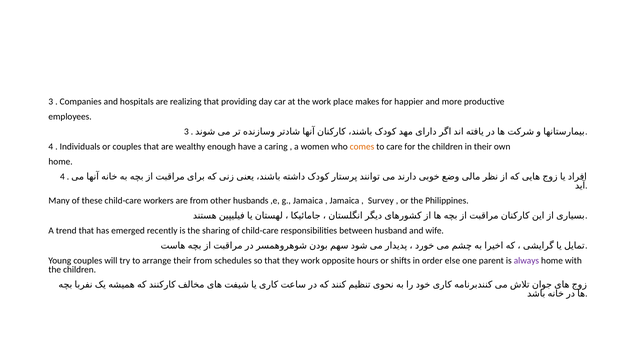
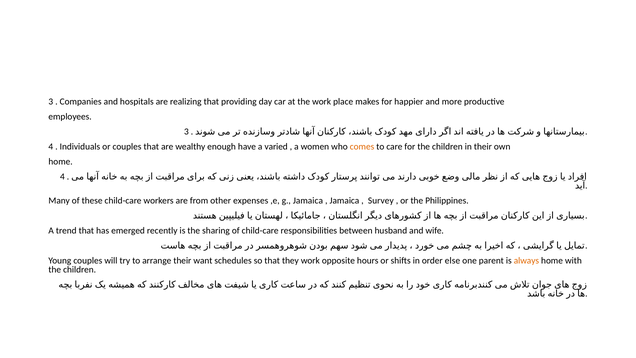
caring: caring -> varied
husbands: husbands -> expenses
their from: from -> want
always colour: purple -> orange
